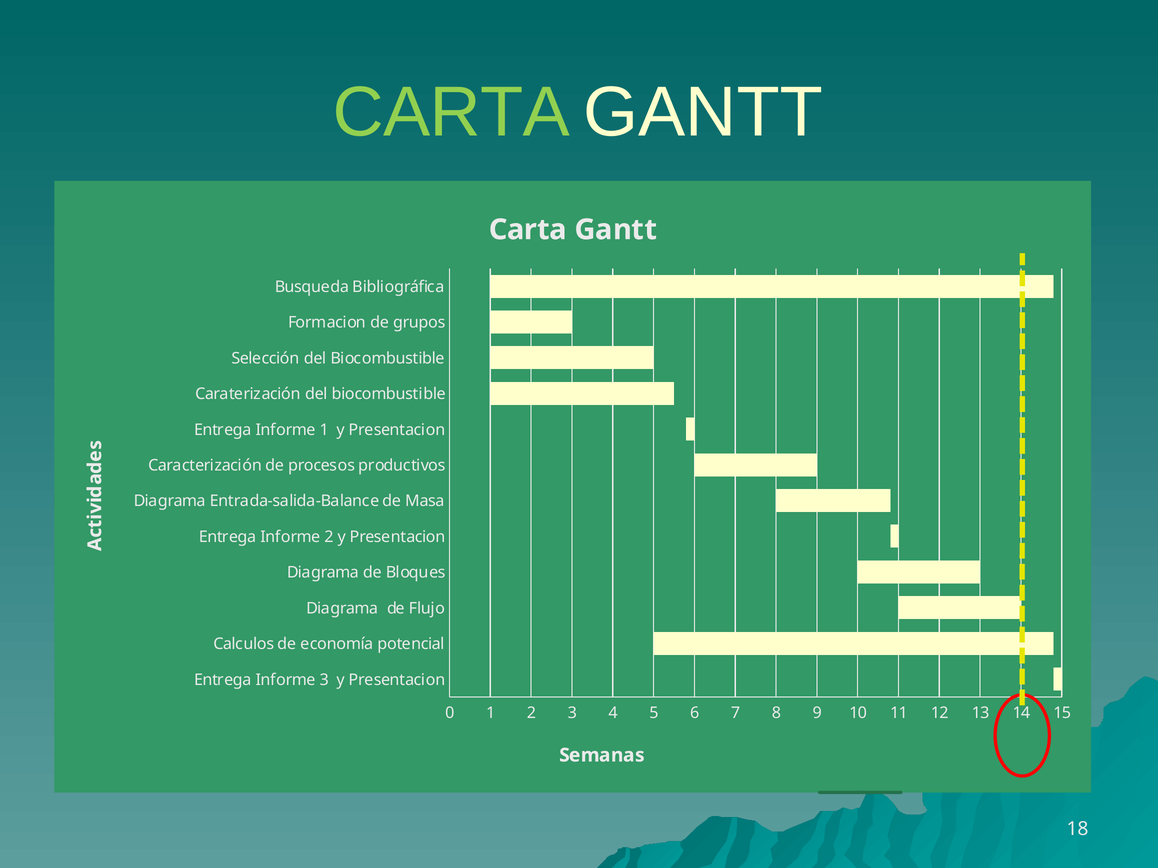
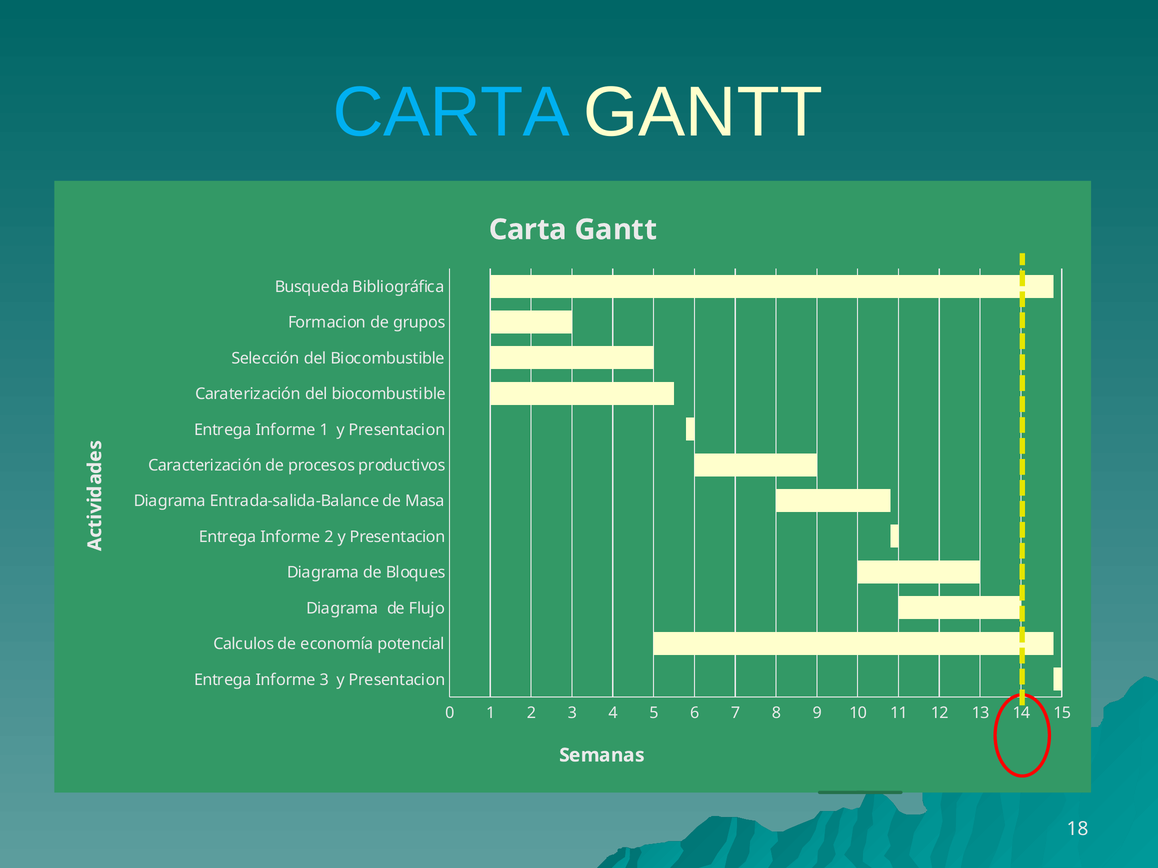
CARTA at (451, 112) colour: light green -> light blue
